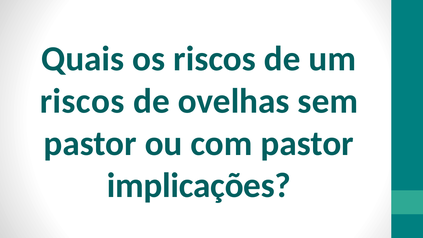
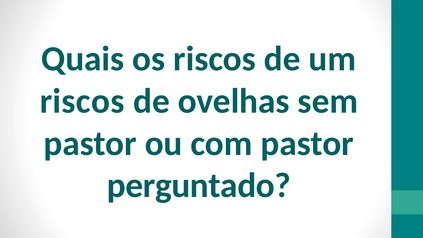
implicações: implicações -> perguntado
